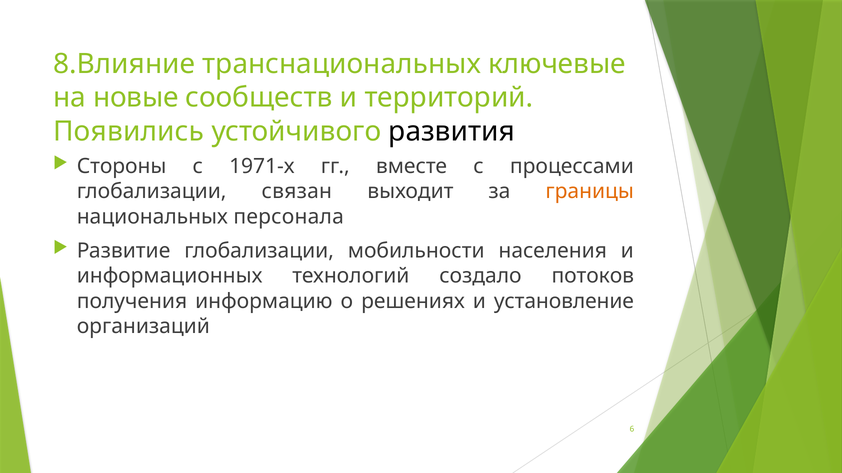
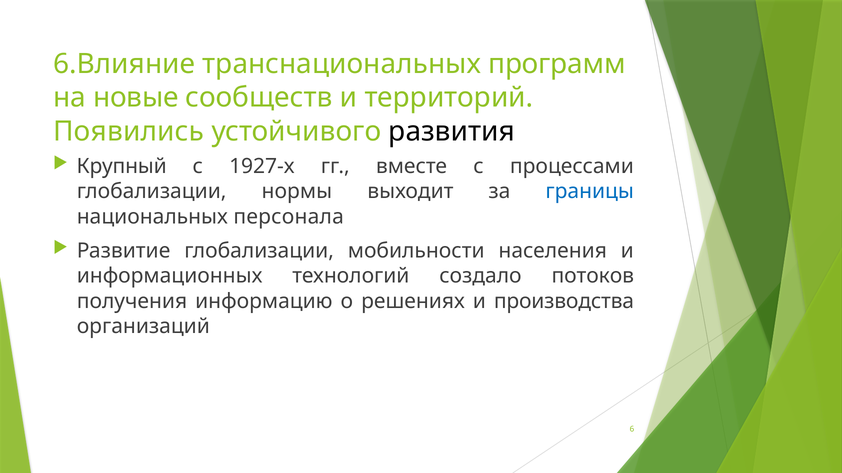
8.Влияние: 8.Влияние -> 6.Влияние
ключевые: ключевые -> программ
Стороны: Стороны -> Крупный
1971-х: 1971-х -> 1927-х
связан: связан -> нормы
границы colour: orange -> blue
установление: установление -> производства
